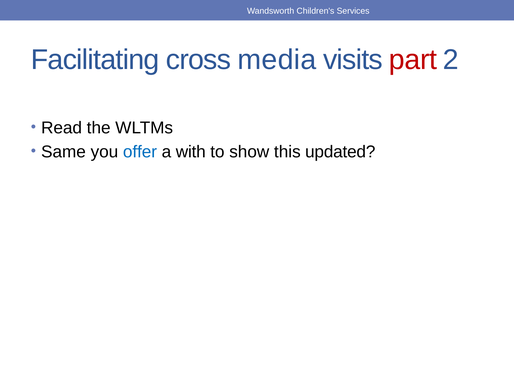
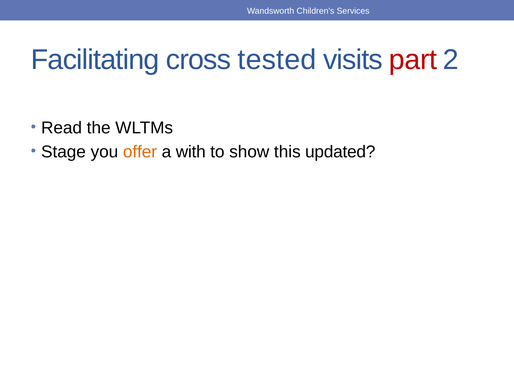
media: media -> tested
Same: Same -> Stage
offer colour: blue -> orange
